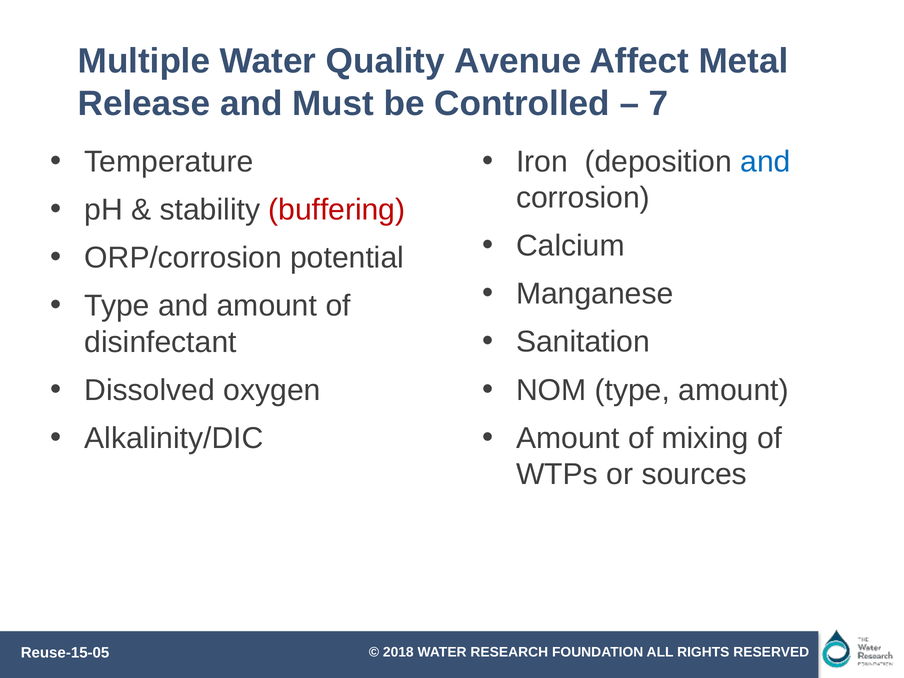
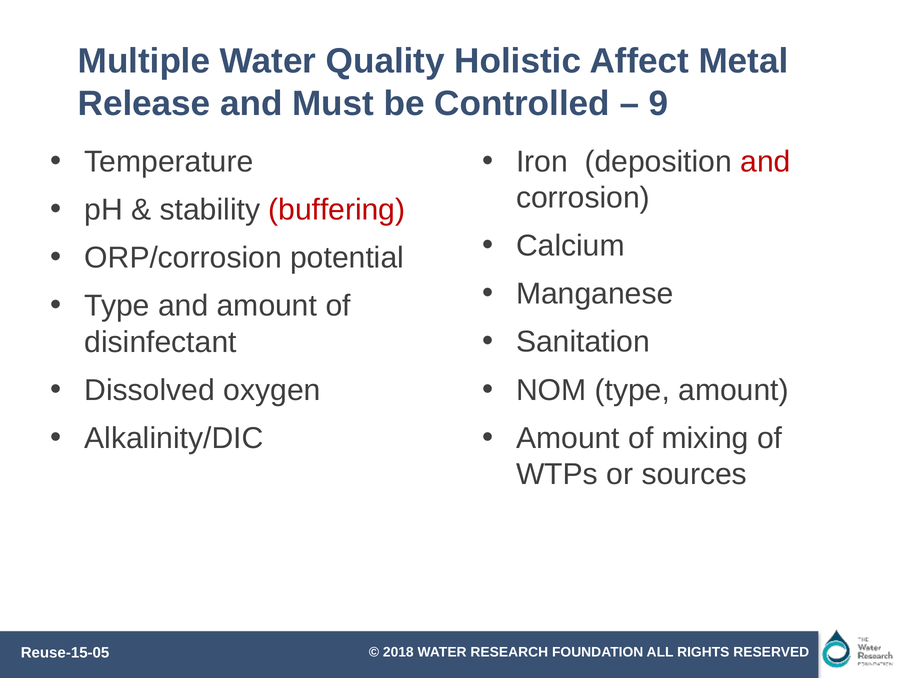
Avenue: Avenue -> Holistic
7: 7 -> 9
and at (765, 162) colour: blue -> red
